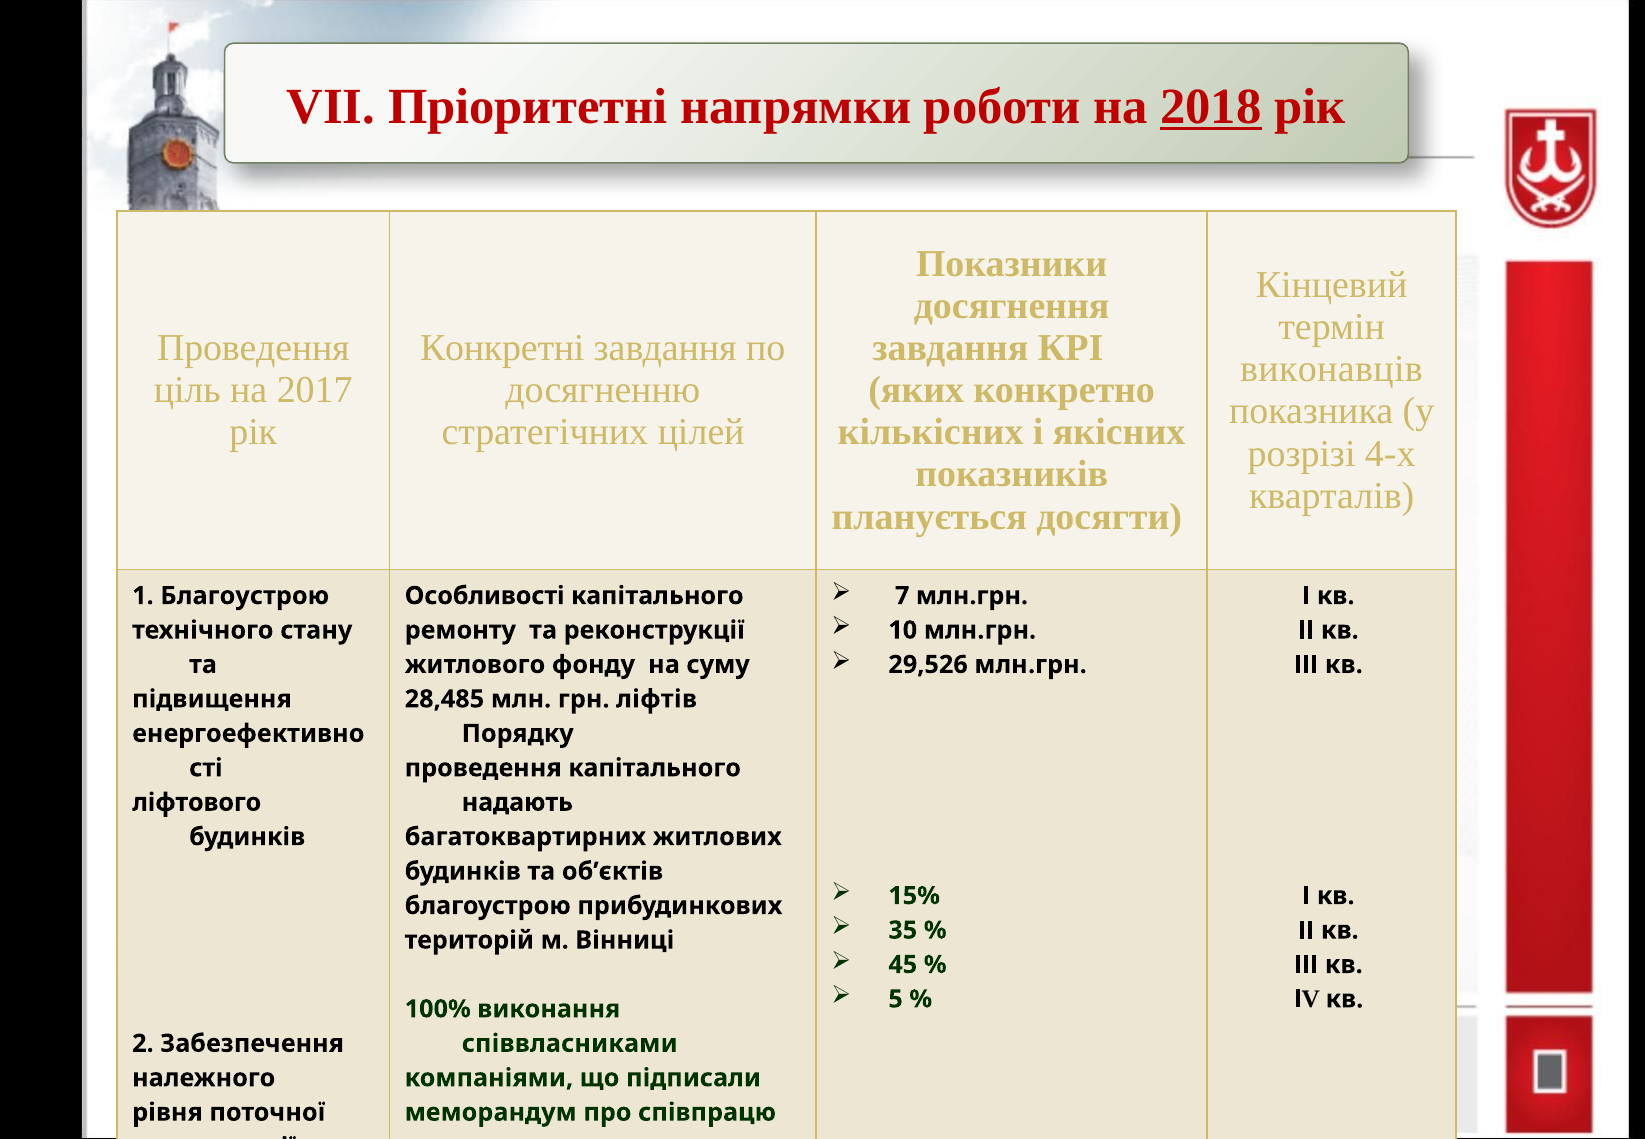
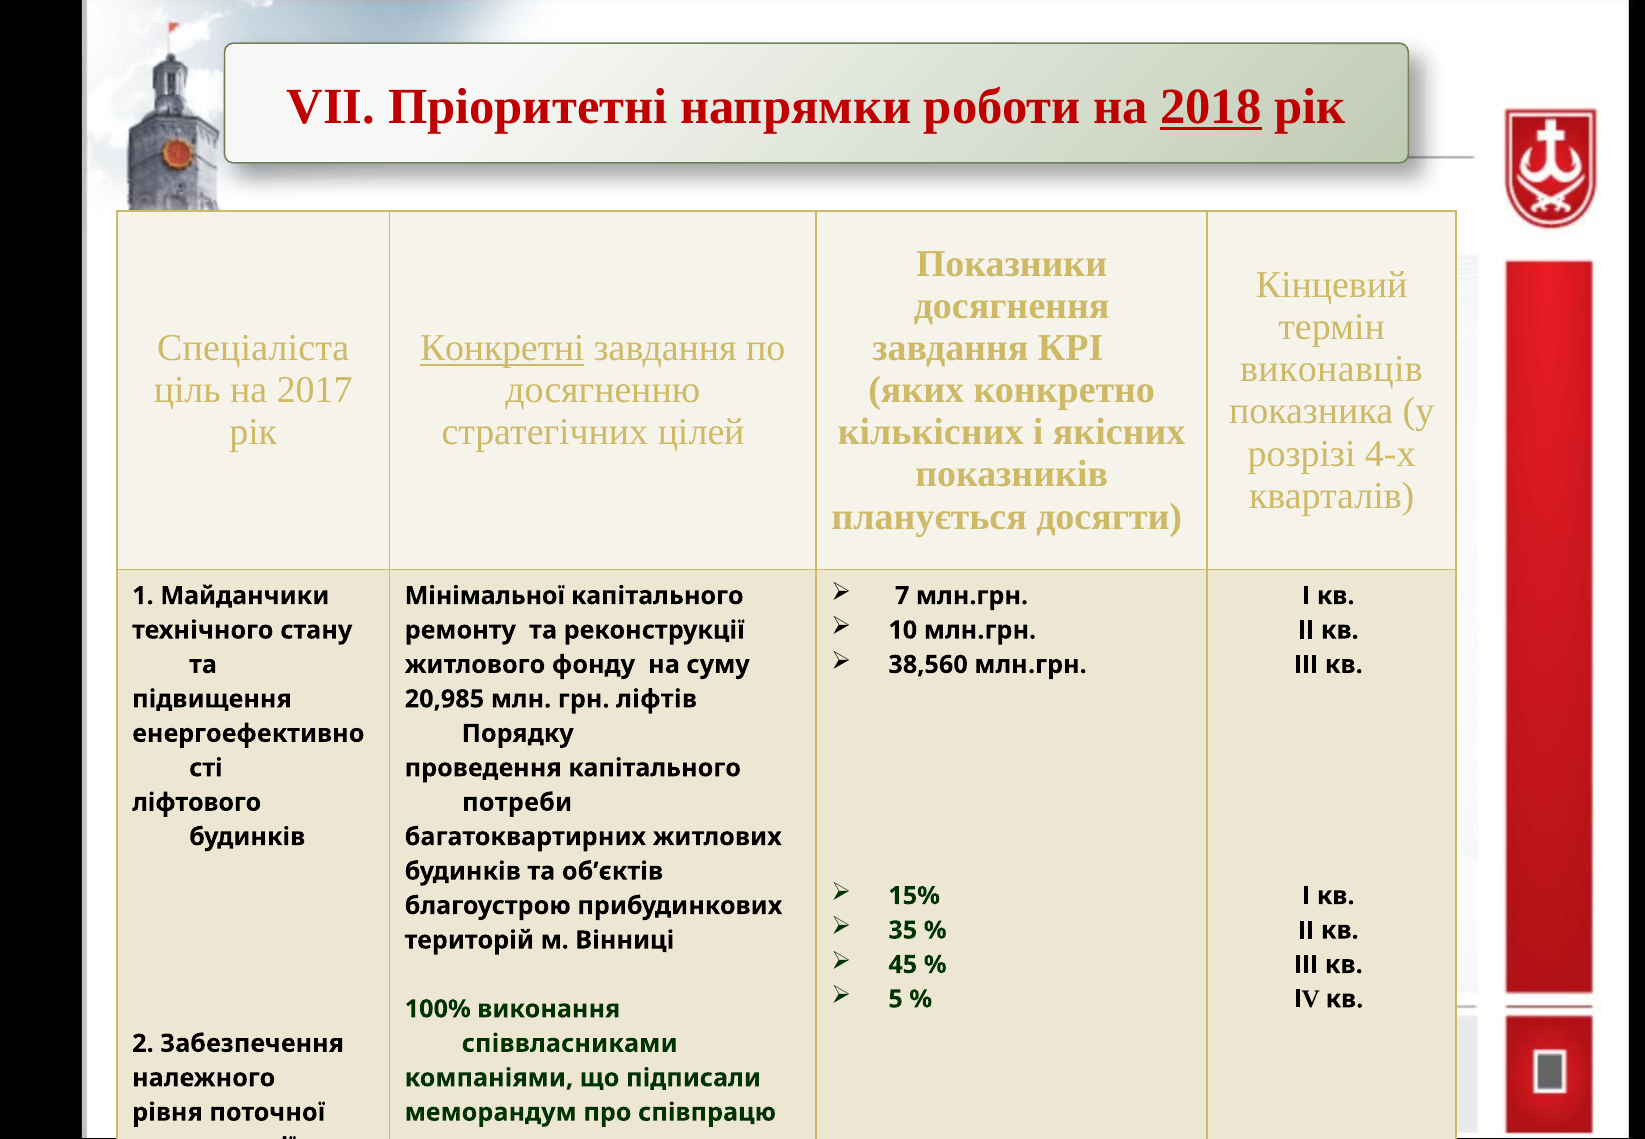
Проведення at (253, 348): Проведення -> Спеціаліста
Конкретні underline: none -> present
1 Благоустрою: Благоустрою -> Майданчики
Особливості: Особливості -> Мінімальної
29,526: 29,526 -> 38,560
28,485: 28,485 -> 20,985
надають: надають -> потреби
